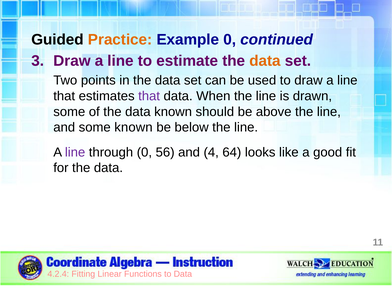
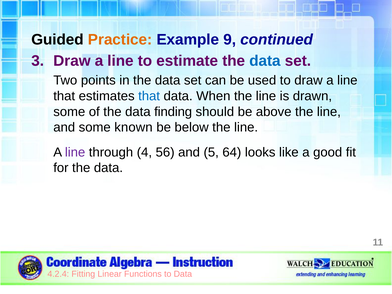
Example 0: 0 -> 9
data at (265, 61) colour: orange -> blue
that at (149, 96) colour: purple -> blue
data known: known -> finding
through 0: 0 -> 4
4: 4 -> 5
